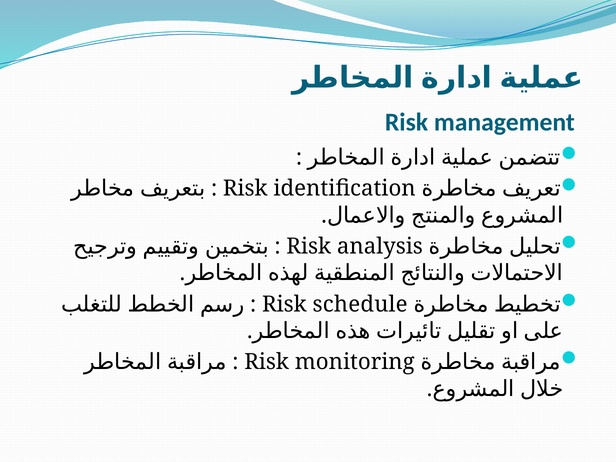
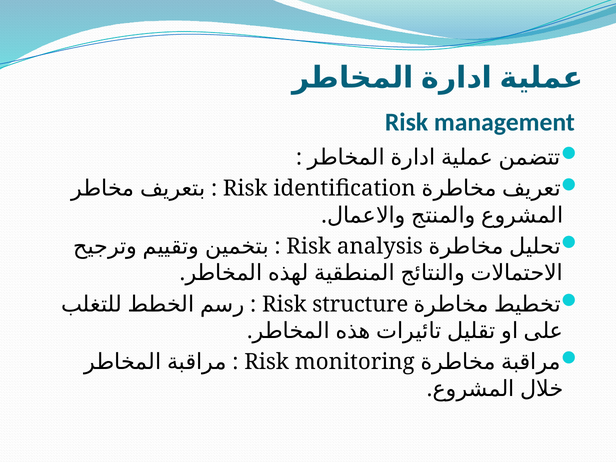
schedule: schedule -> structure
